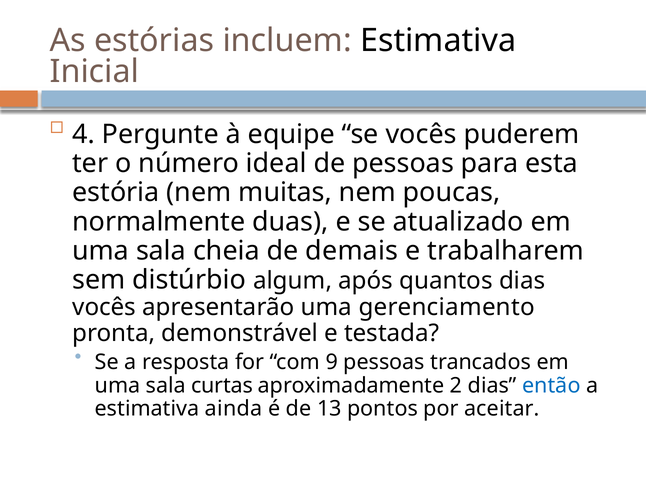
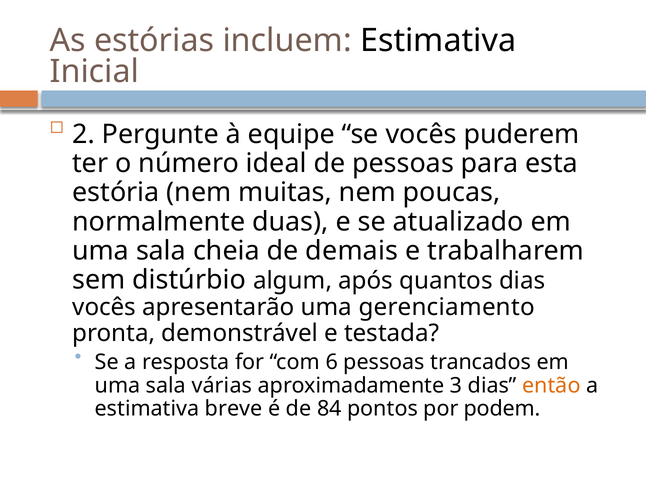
4: 4 -> 2
9: 9 -> 6
curtas: curtas -> várias
2: 2 -> 3
então colour: blue -> orange
ainda: ainda -> breve
13: 13 -> 84
aceitar: aceitar -> podem
